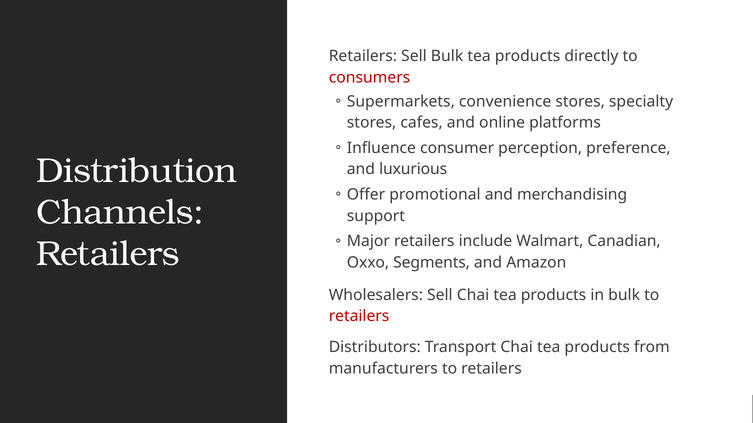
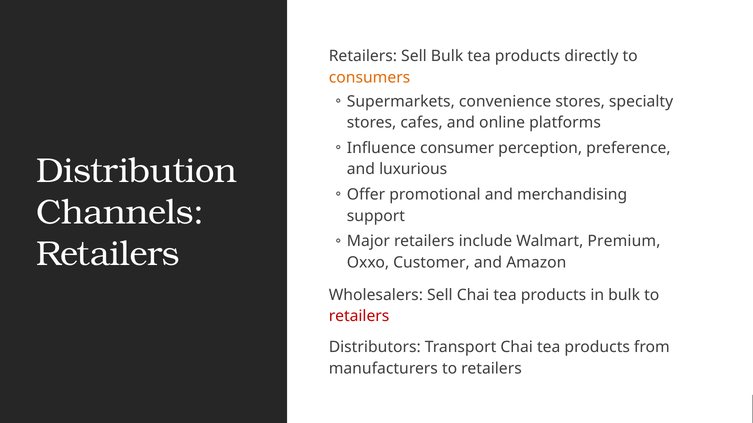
consumers colour: red -> orange
Canadian: Canadian -> Premium
Segments: Segments -> Customer
